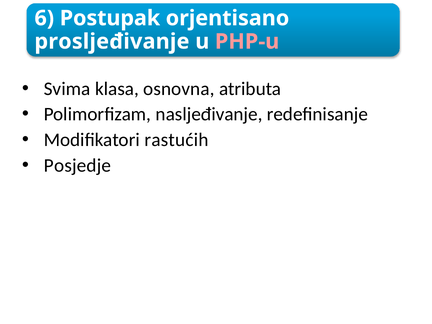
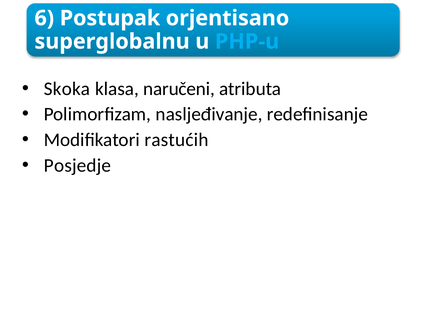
prosljeđivanje: prosljeđivanje -> superglobalnu
PHP-u colour: pink -> light blue
Svima: Svima -> Skoka
osnovna: osnovna -> naručeni
